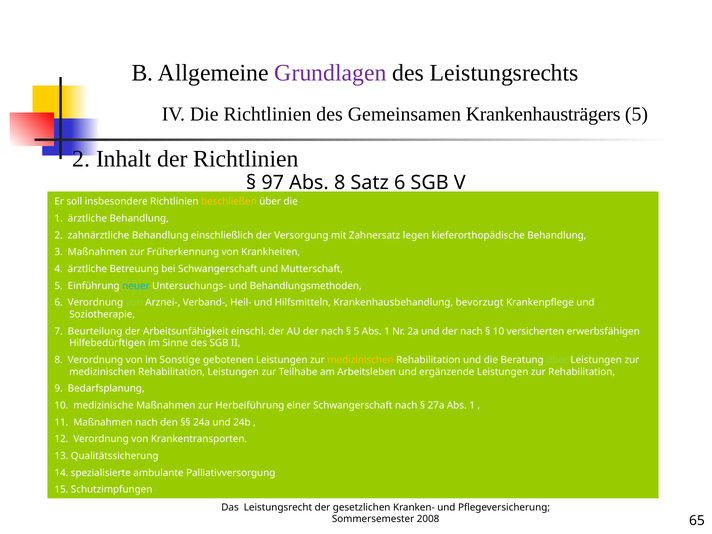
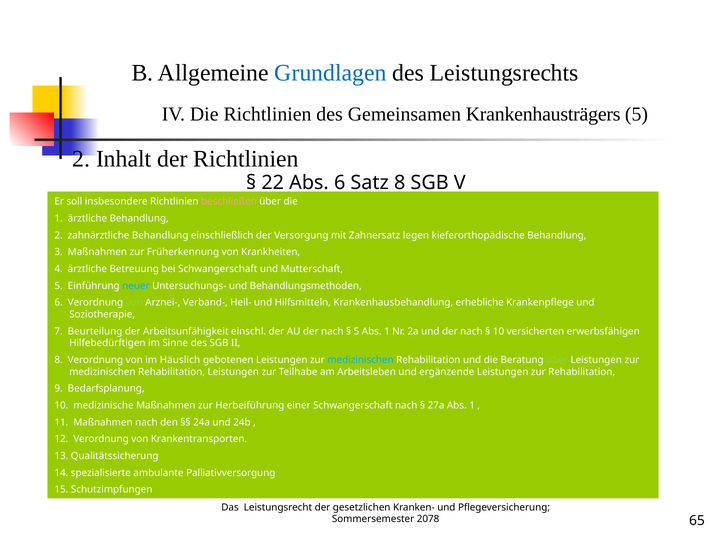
Grundlagen colour: purple -> blue
97: 97 -> 22
Abs 8: 8 -> 6
Satz 6: 6 -> 8
beschließen colour: yellow -> pink
bevorzugt: bevorzugt -> erhebliche
Sonstige: Sonstige -> Häuslich
medizinischen at (361, 360) colour: yellow -> light blue
2008: 2008 -> 2078
